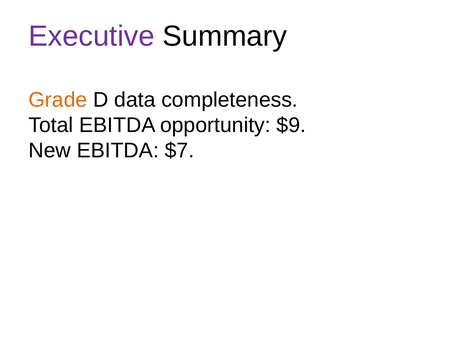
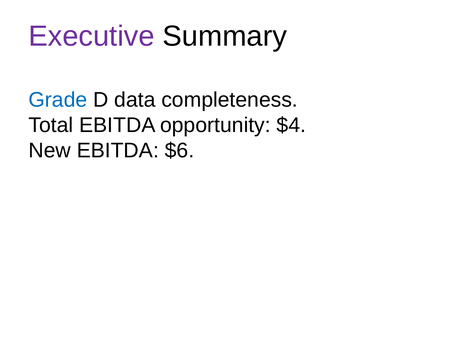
Grade colour: orange -> blue
$9: $9 -> $4
$7: $7 -> $6
